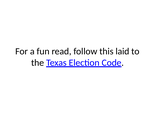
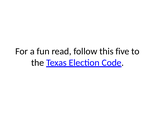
laid: laid -> five
